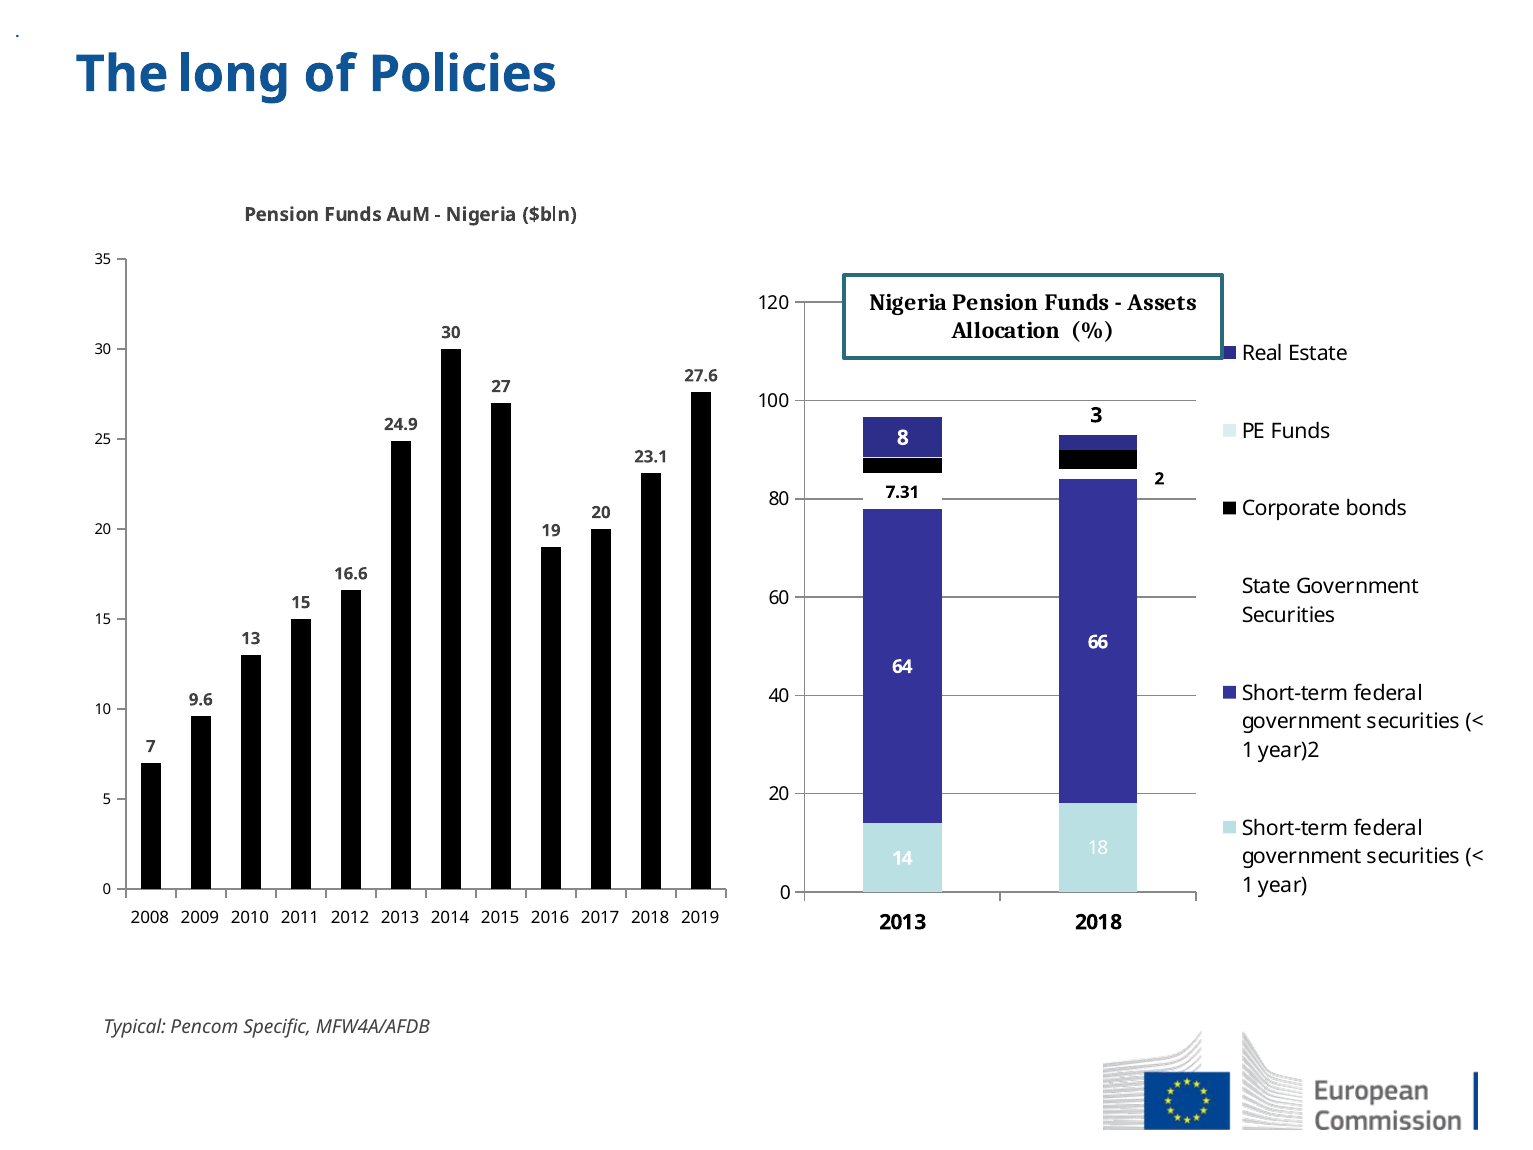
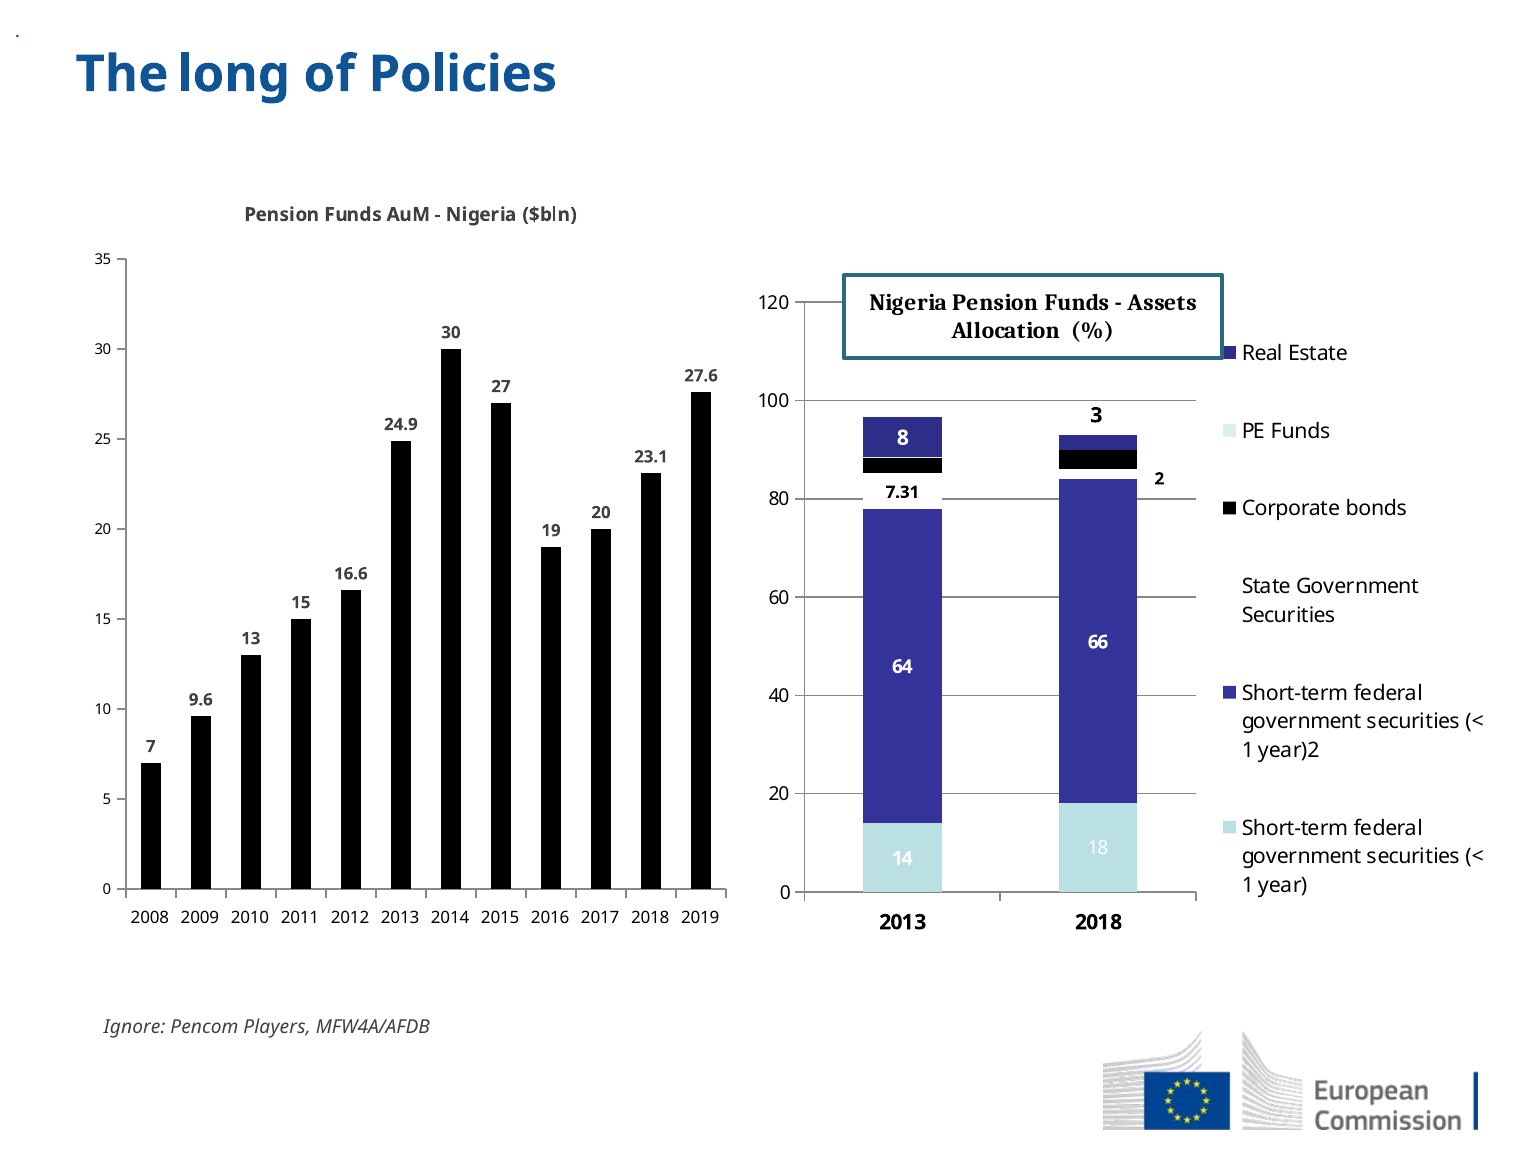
Typical: Typical -> Ignore
Specific: Specific -> Players
